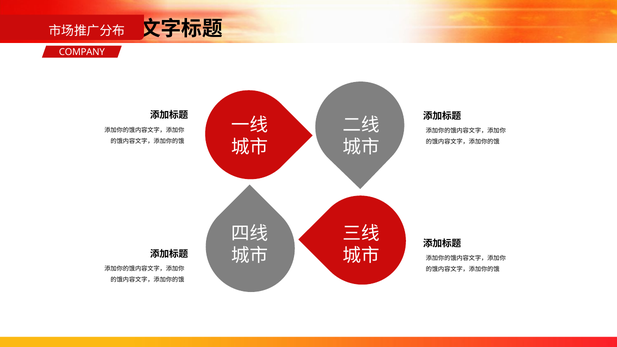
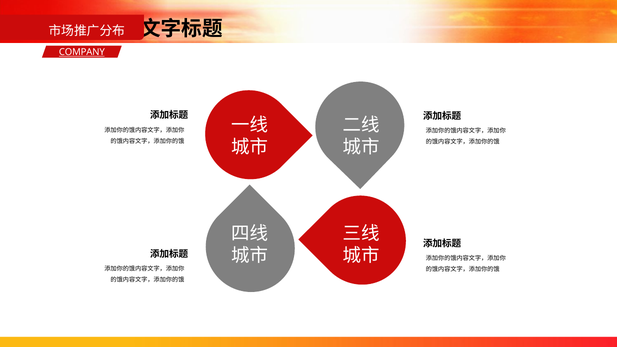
COMPANY underline: none -> present
